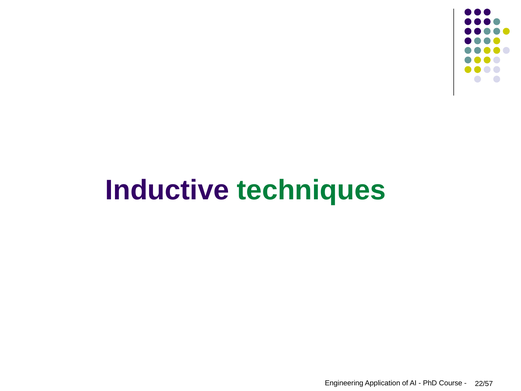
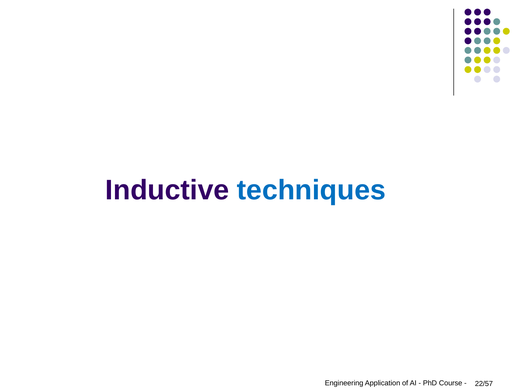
techniques colour: green -> blue
